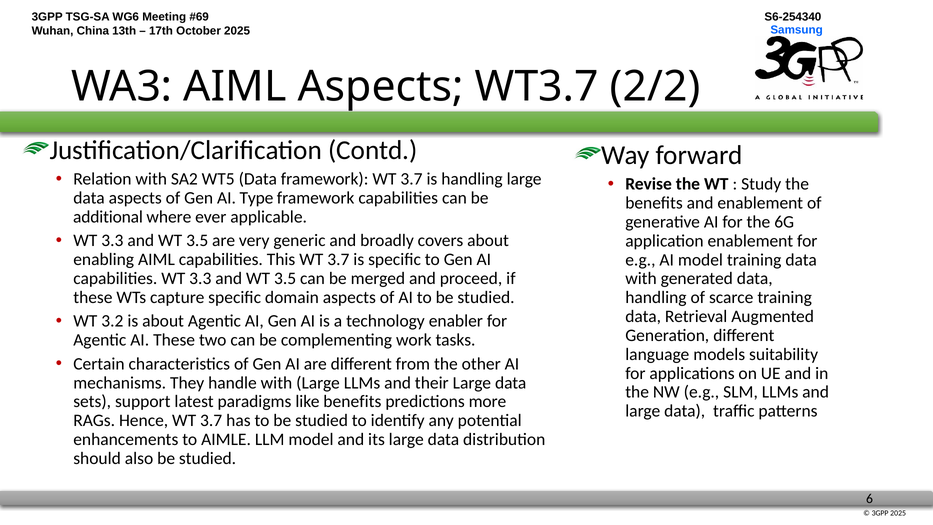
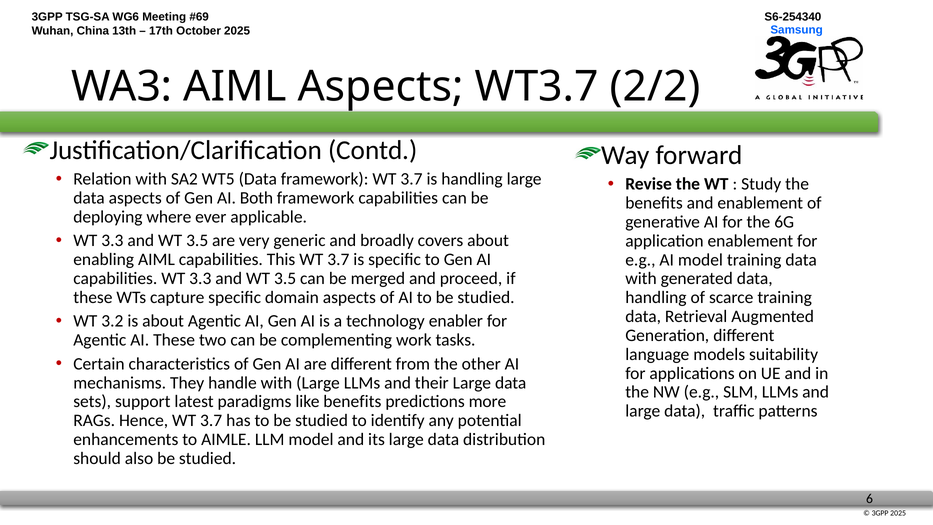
Type: Type -> Both
additional: additional -> deploying
